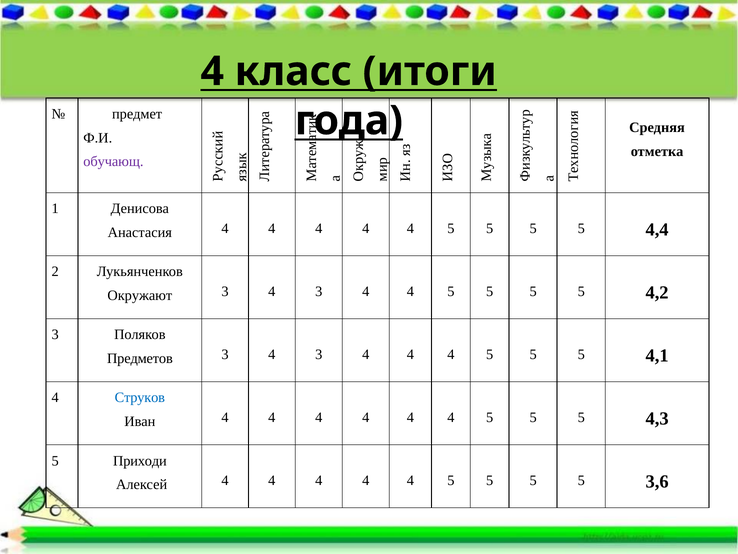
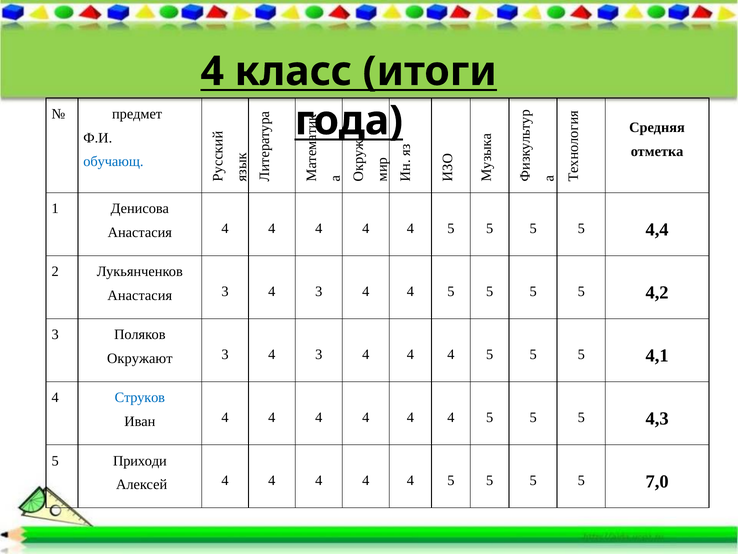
обучающ colour: purple -> blue
Окружают at (140, 295): Окружают -> Анастасия
Предметов: Предметов -> Окружают
3,6: 3,6 -> 7,0
